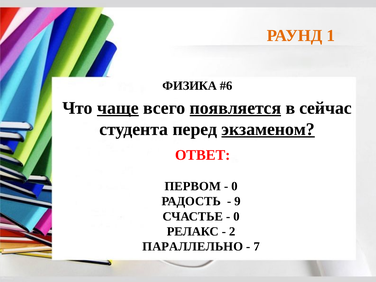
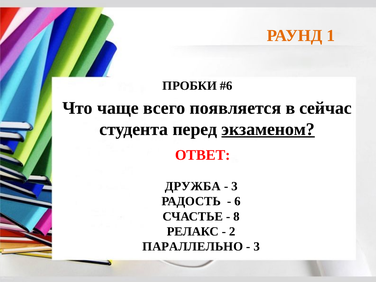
ФИЗИКА: ФИЗИКА -> ПРОБКИ
чаще underline: present -> none
появляется underline: present -> none
ПЕРВОМ: ПЕРВОМ -> ДРУЖБА
0 at (235, 186): 0 -> 3
9: 9 -> 6
0 at (237, 216): 0 -> 8
7 at (257, 246): 7 -> 3
